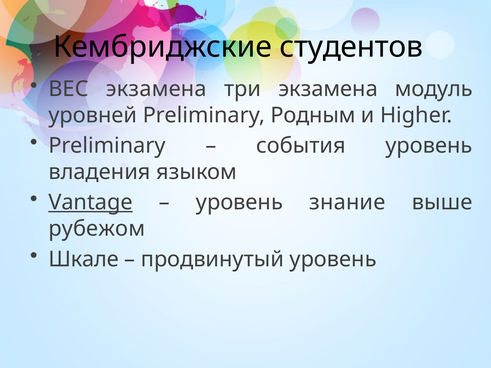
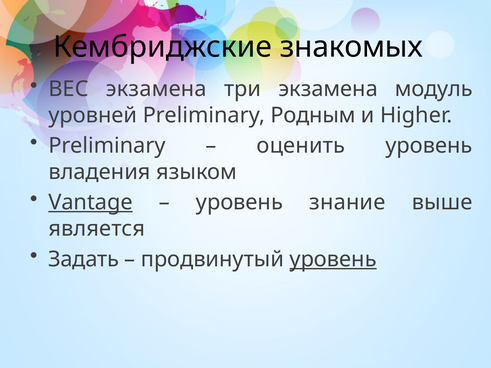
студентов: студентов -> знакомых
события: события -> оценить
рубежом: рубежом -> является
Шкале: Шкале -> Задать
уровень at (333, 259) underline: none -> present
